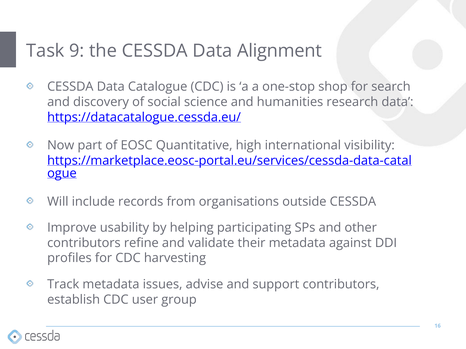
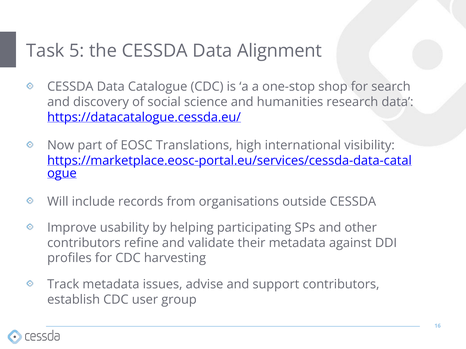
9: 9 -> 5
Quantitative: Quantitative -> Translations
